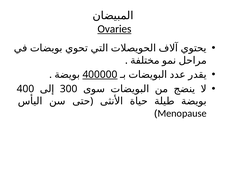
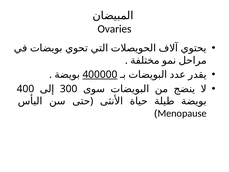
Ovaries underline: present -> none
